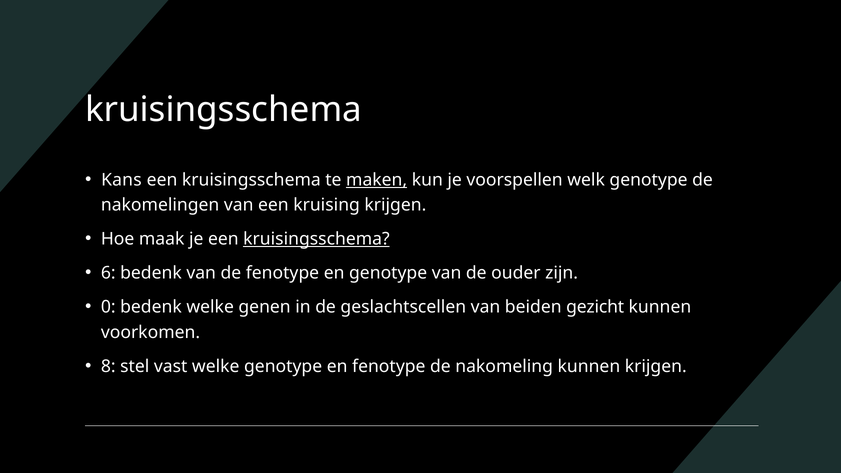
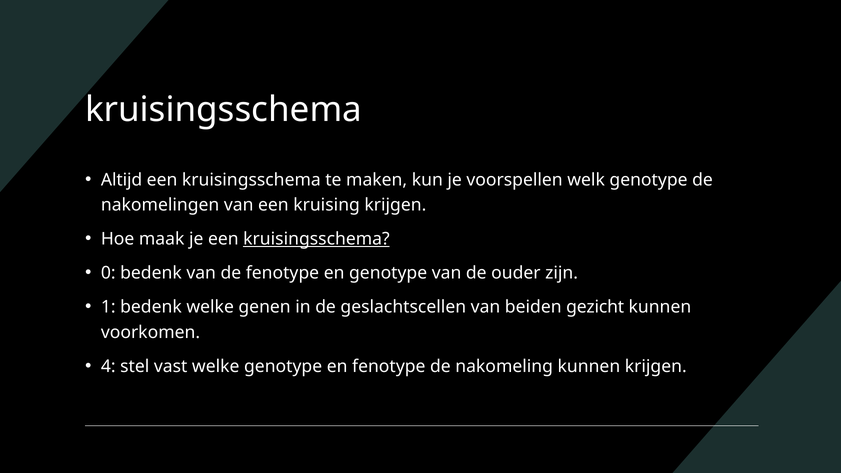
Kans: Kans -> Altijd
maken underline: present -> none
6: 6 -> 0
0: 0 -> 1
8: 8 -> 4
